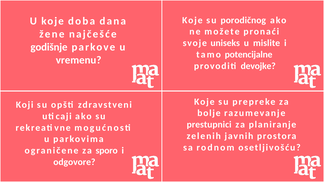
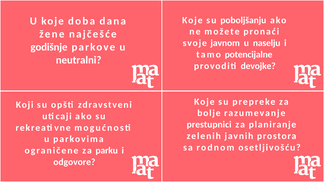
porodičnog: porodičnog -> poboljšanju
uniseks: uniseks -> javnom
mislite: mislite -> naselju
vremenu: vremenu -> neutralni
sporo: sporo -> parku
